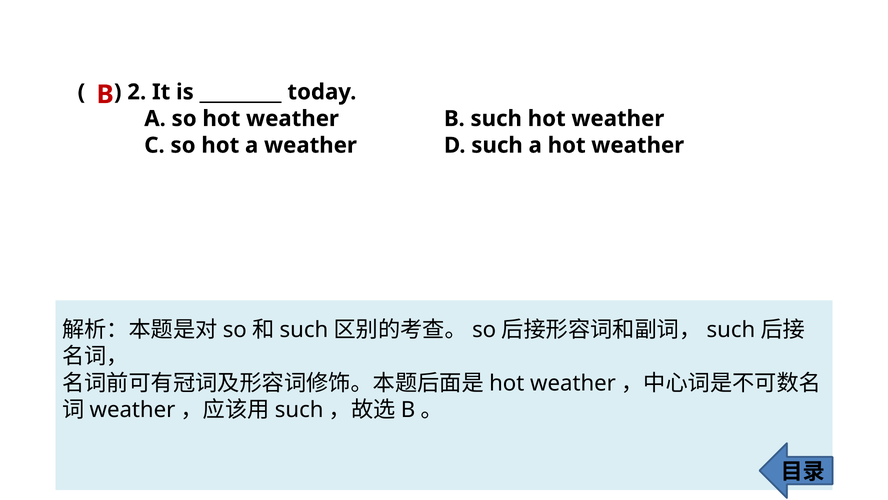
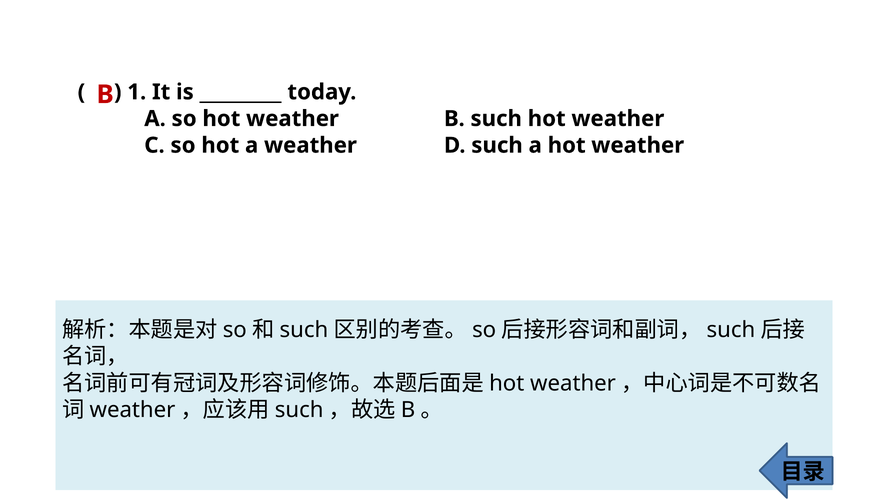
2: 2 -> 1
